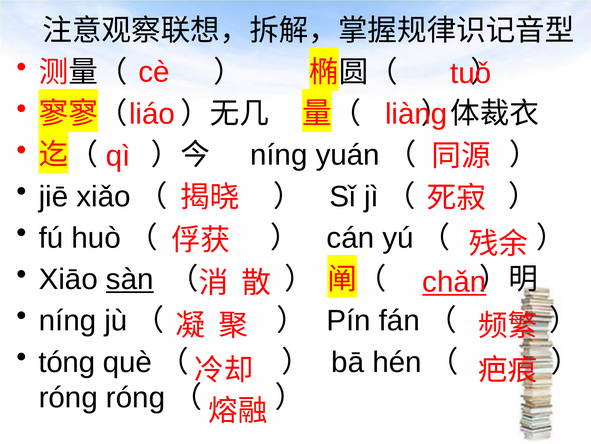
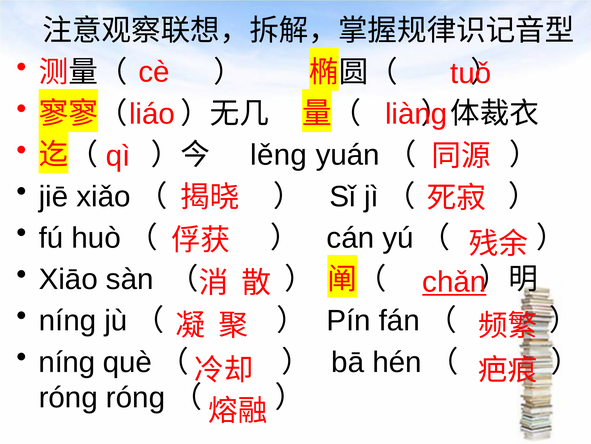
níng at (279, 155): níng -> lěng
sàn underline: present -> none
tóng at (67, 362): tóng -> níng
